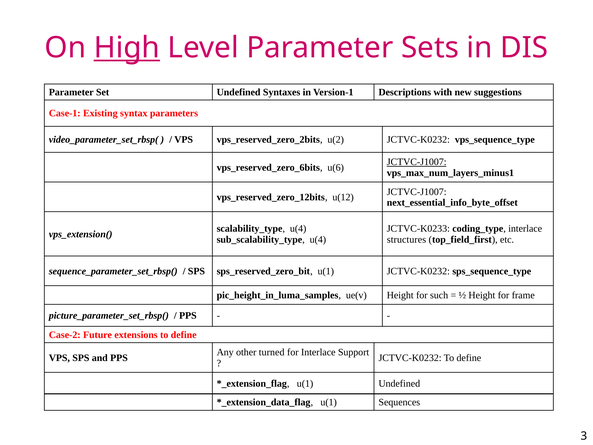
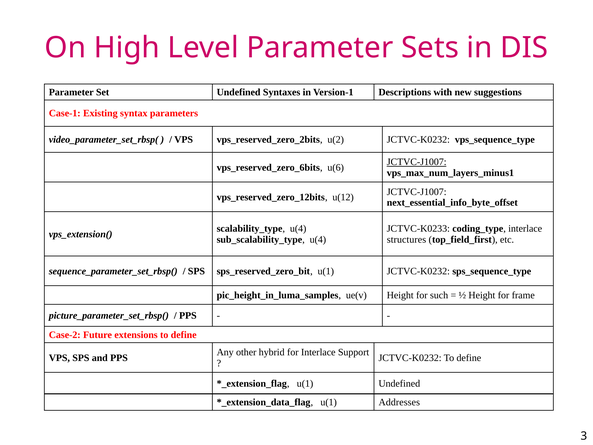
High underline: present -> none
turned: turned -> hybrid
Sequences: Sequences -> Addresses
